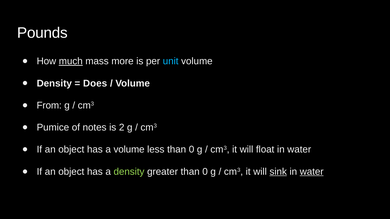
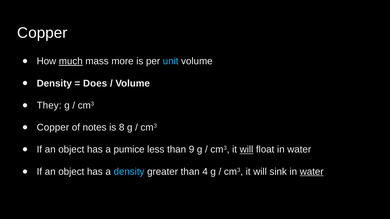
Pounds at (43, 33): Pounds -> Copper
From: From -> They
Pumice at (53, 128): Pumice -> Copper
2: 2 -> 8
a volume: volume -> pumice
less than 0: 0 -> 9
will at (246, 150) underline: none -> present
density at (129, 172) colour: light green -> light blue
greater than 0: 0 -> 4
sink underline: present -> none
